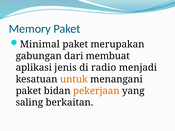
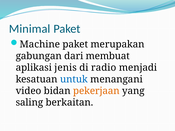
Memory: Memory -> Minimal
Minimal: Minimal -> Machine
untuk colour: orange -> blue
paket at (29, 91): paket -> video
